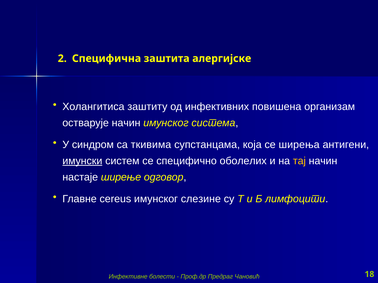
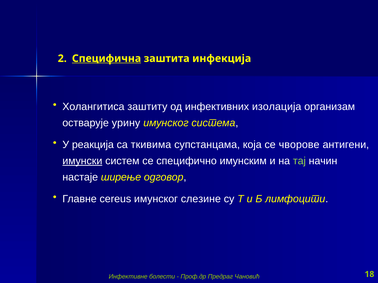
Специфична underline: none -> present
алергијске: алергијске -> инфекција
повишена: повишена -> изолација
остварује начин: начин -> урину
синдром: синдром -> реакција
ширења: ширења -> чворове
оболелих: оболелих -> имунским
тај colour: yellow -> light green
